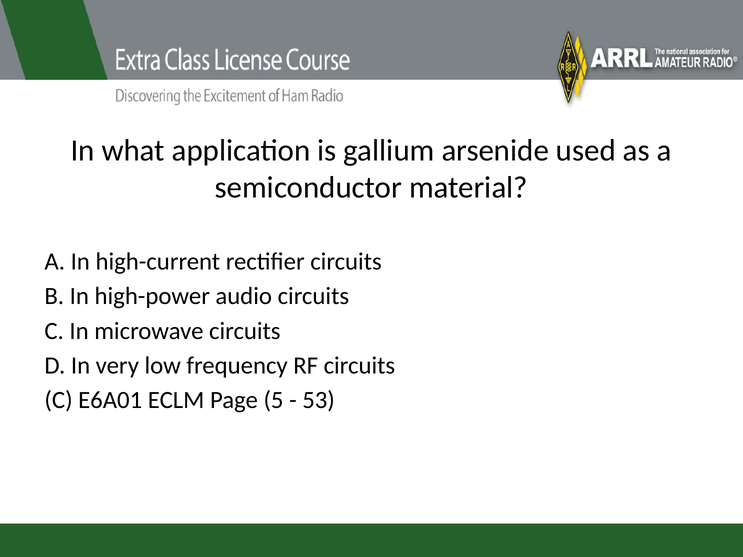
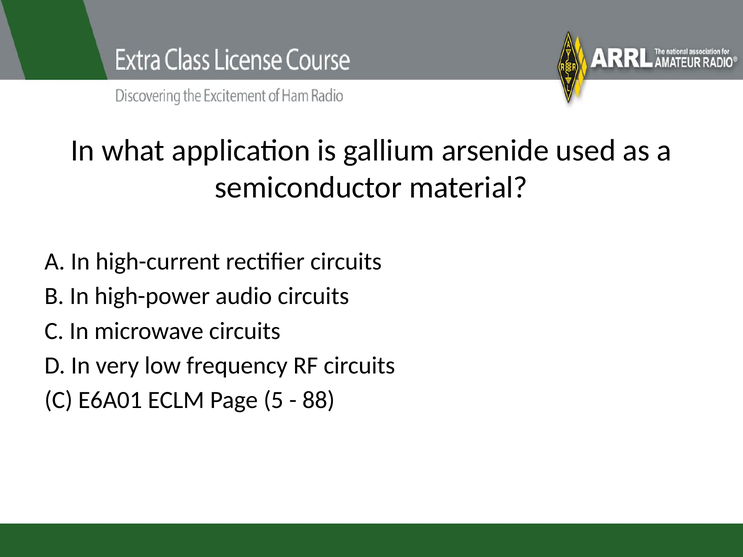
53: 53 -> 88
